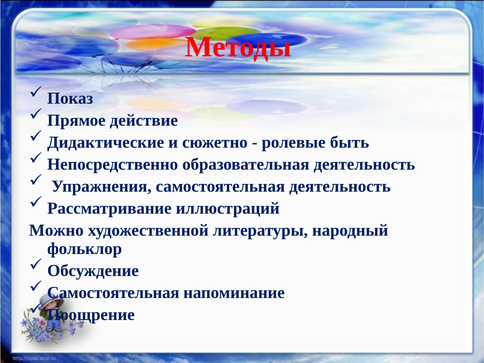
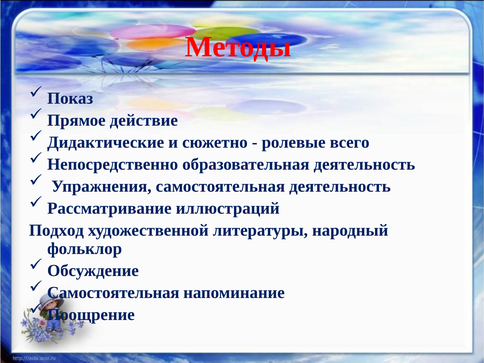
быть: быть -> всего
Можно: Можно -> Подход
